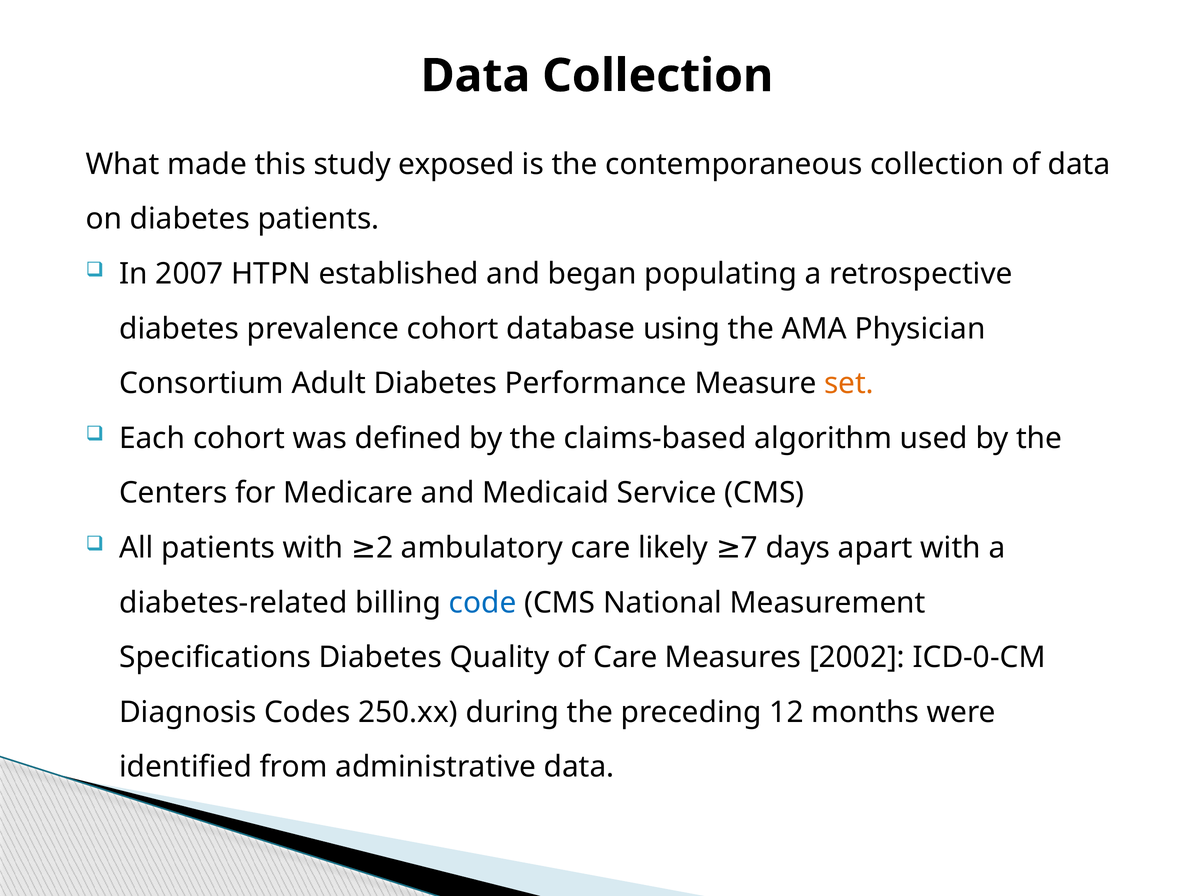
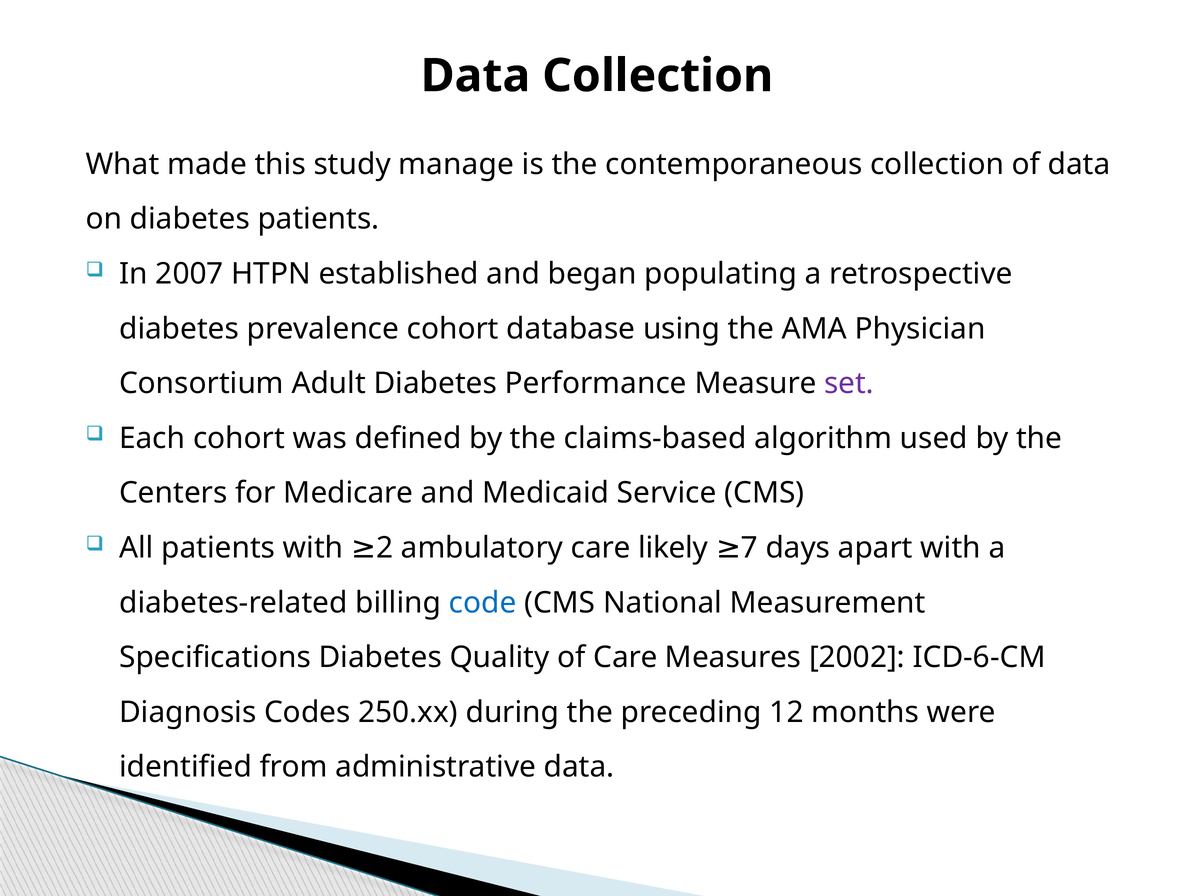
exposed: exposed -> manage
set colour: orange -> purple
ICD-0-CM: ICD-0-CM -> ICD-6-CM
